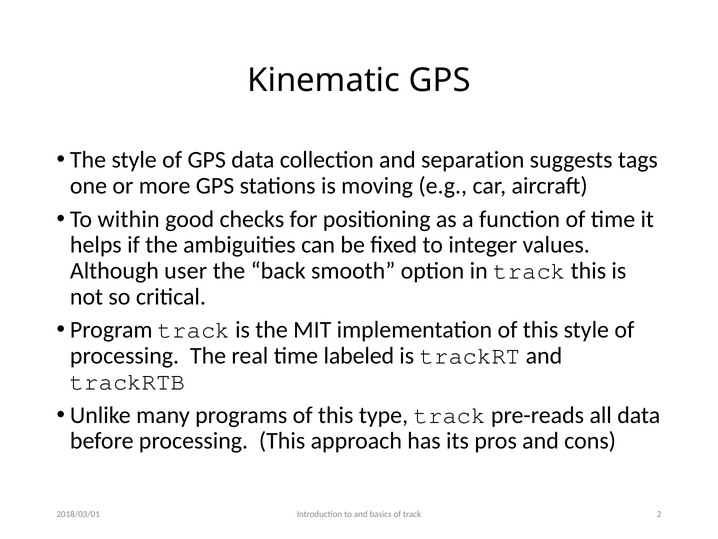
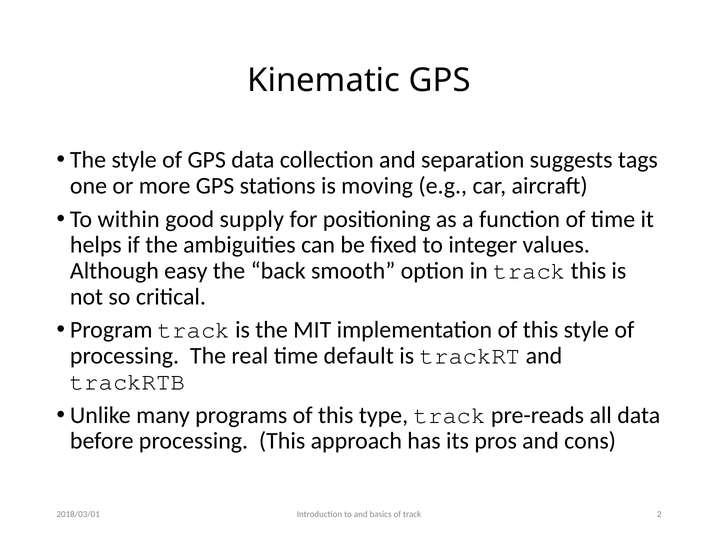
checks: checks -> supply
user: user -> easy
labeled: labeled -> default
